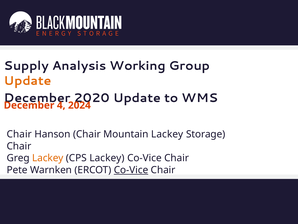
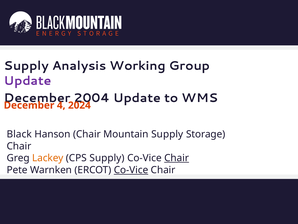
Update at (28, 81) colour: orange -> purple
2020: 2020 -> 2004
Chair at (19, 134): Chair -> Black
Mountain Lackey: Lackey -> Supply
CPS Lackey: Lackey -> Supply
Chair at (177, 158) underline: none -> present
